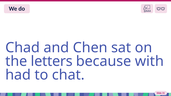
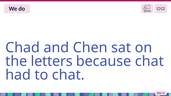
because with: with -> chat
